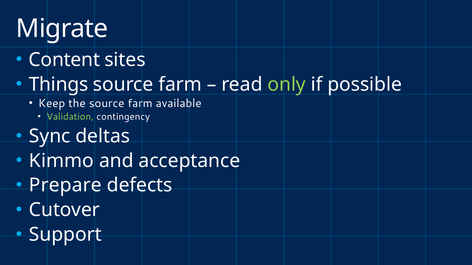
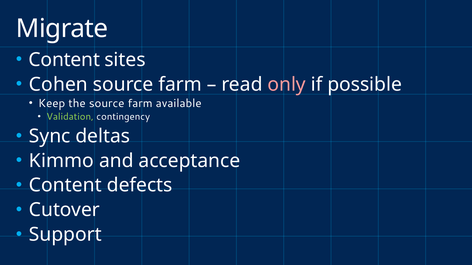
Things: Things -> Cohen
only colour: light green -> pink
Prepare at (65, 186): Prepare -> Content
